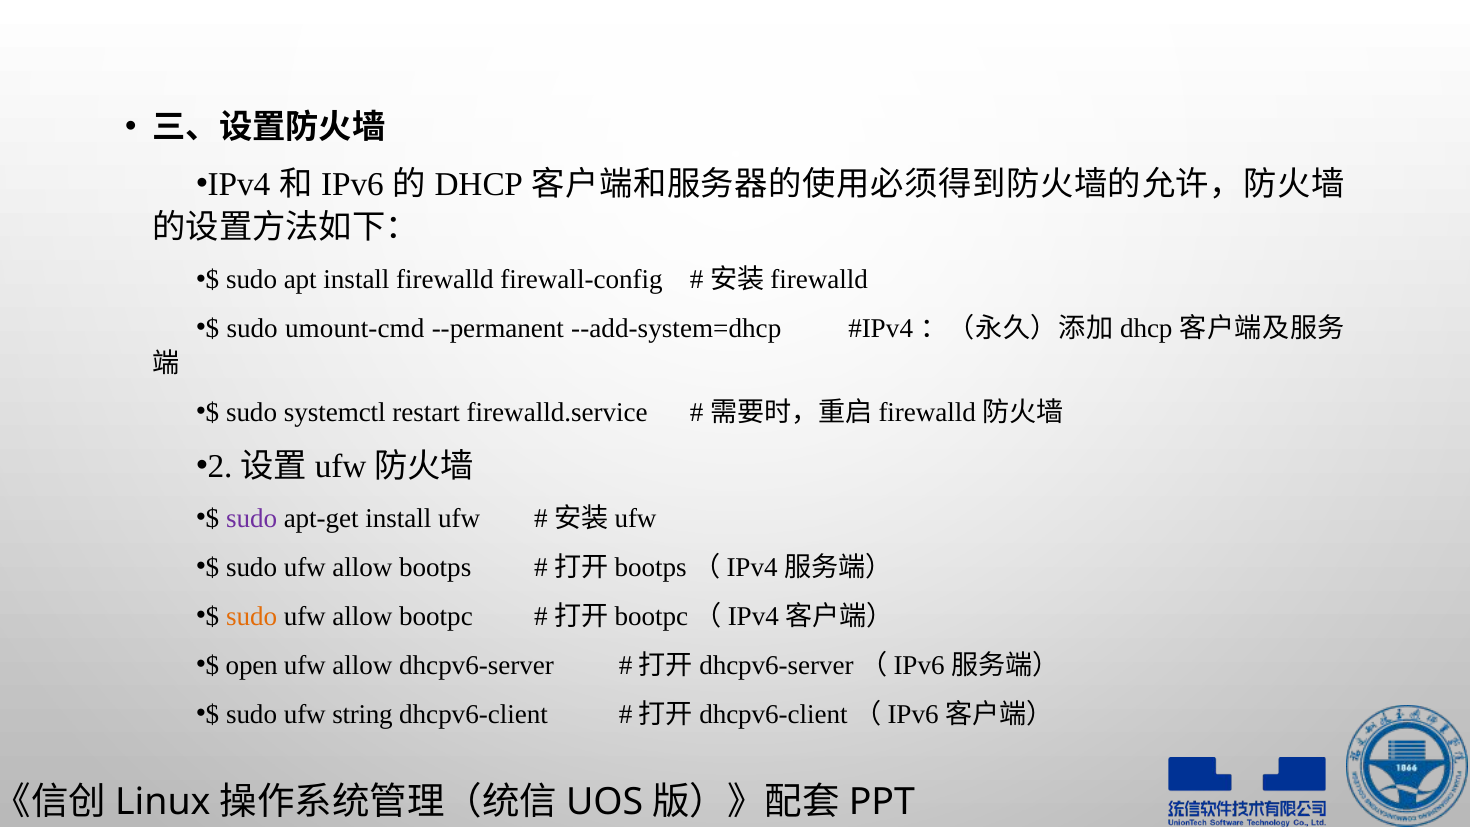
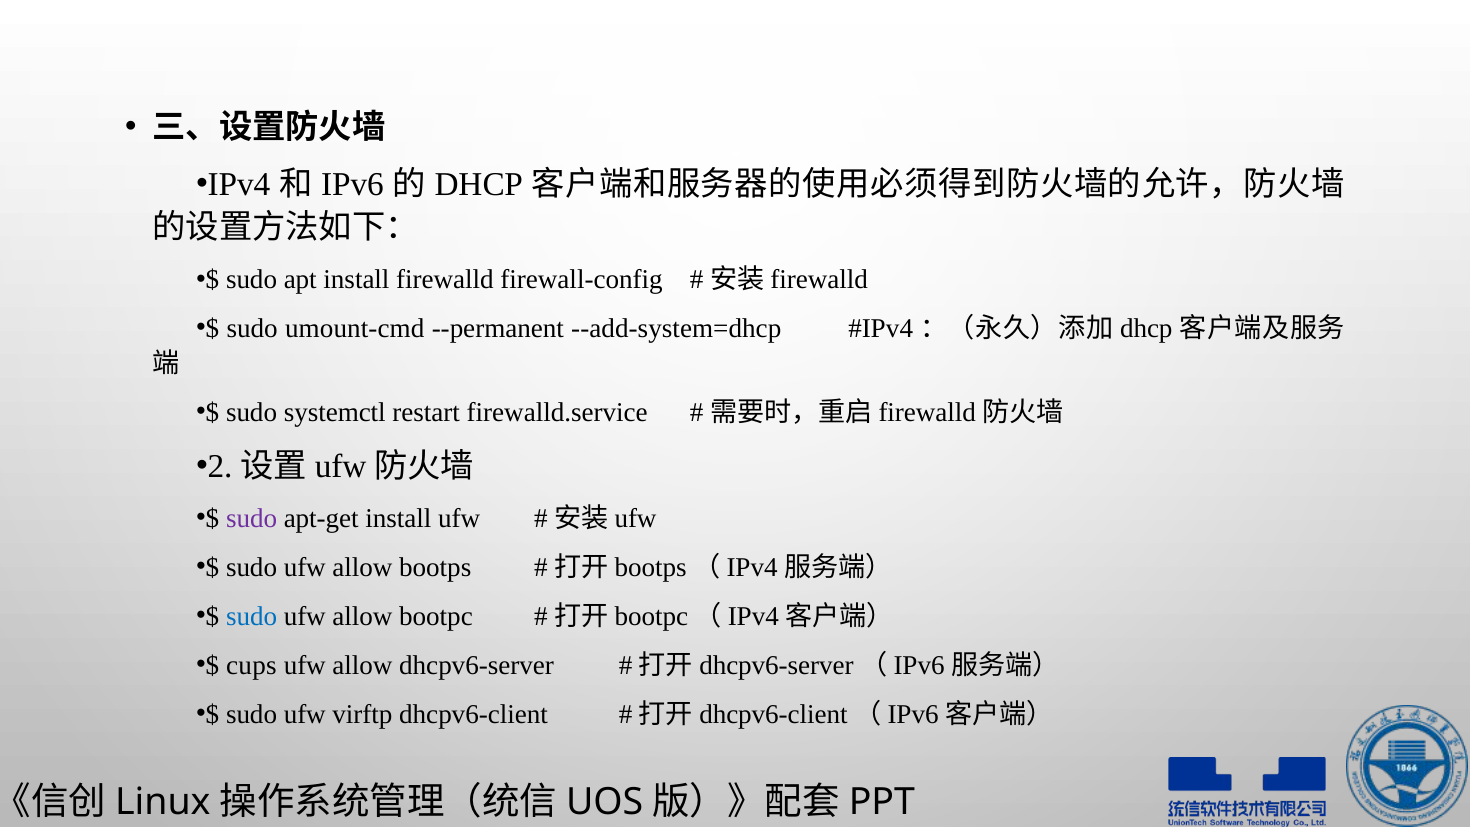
sudo at (252, 616) colour: orange -> blue
open: open -> cups
string: string -> virftp
